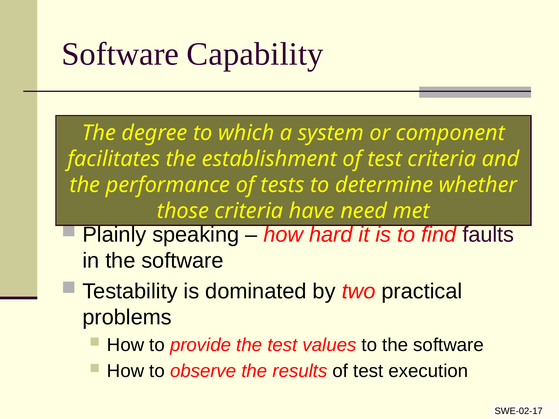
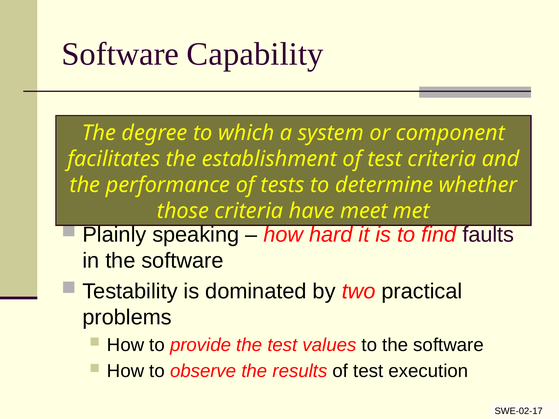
need: need -> meet
